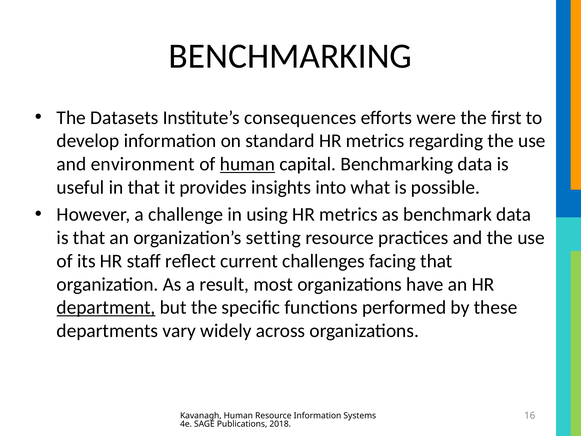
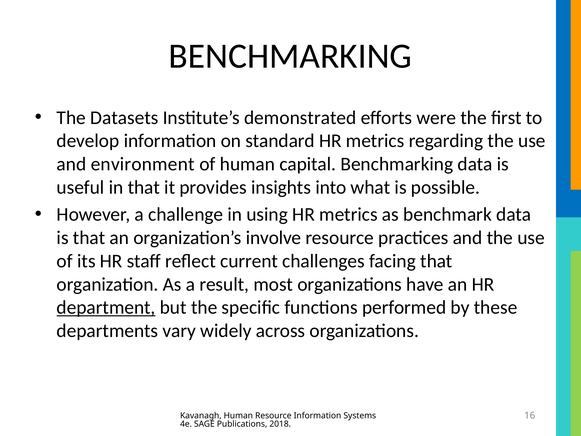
consequences: consequences -> demonstrated
human at (247, 164) underline: present -> none
setting: setting -> involve
